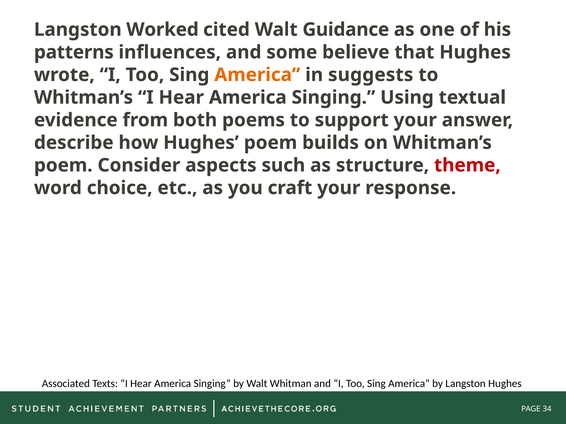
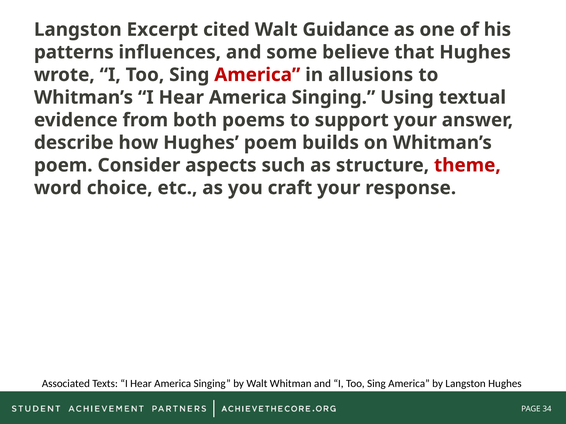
Worked: Worked -> Excerpt
America at (257, 75) colour: orange -> red
suggests: suggests -> allusions
